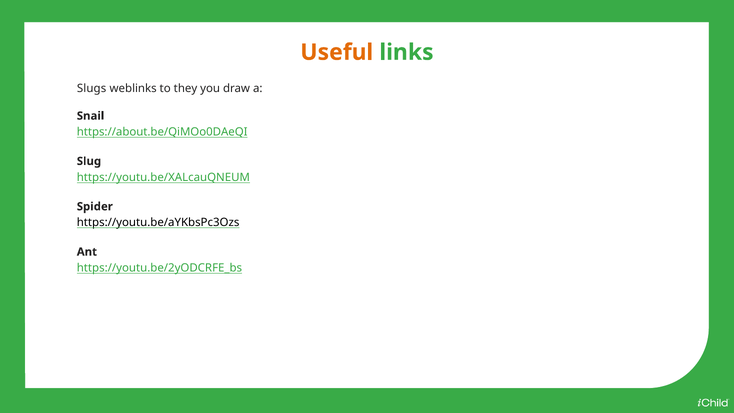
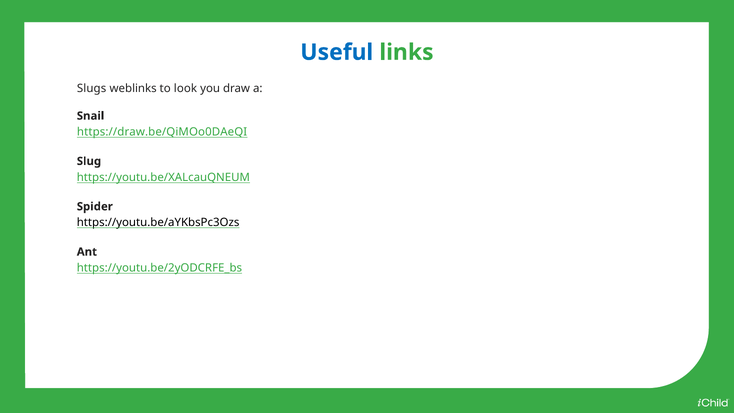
Useful colour: orange -> blue
they: they -> look
https://about.be/QiMOo0DAeQI: https://about.be/QiMOo0DAeQI -> https://draw.be/QiMOo0DAeQI
